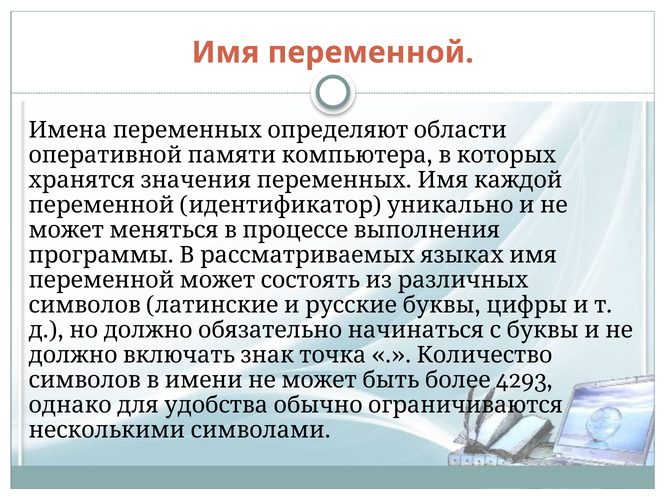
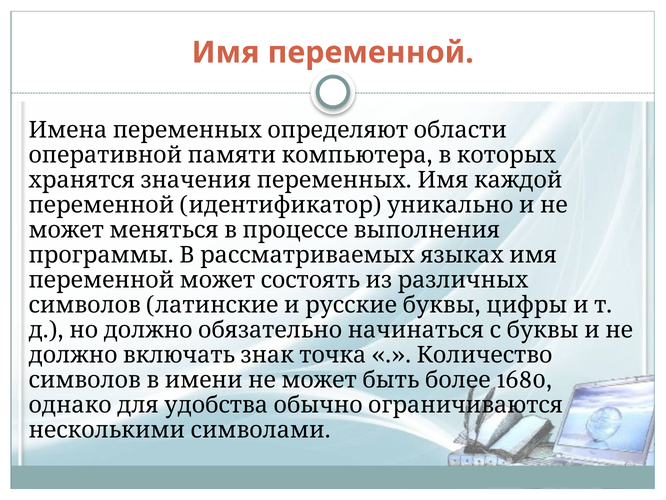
4293: 4293 -> 1680
